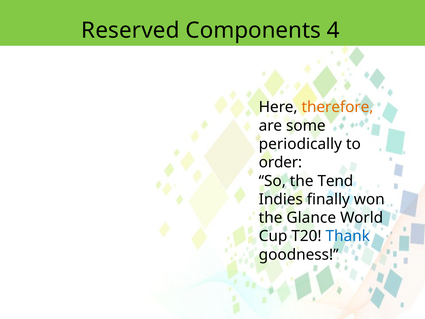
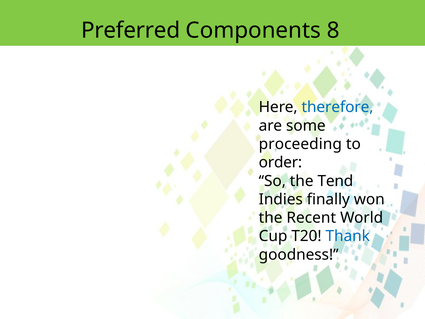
Reserved: Reserved -> Preferred
4: 4 -> 8
therefore colour: orange -> blue
periodically: periodically -> proceeding
Glance: Glance -> Recent
